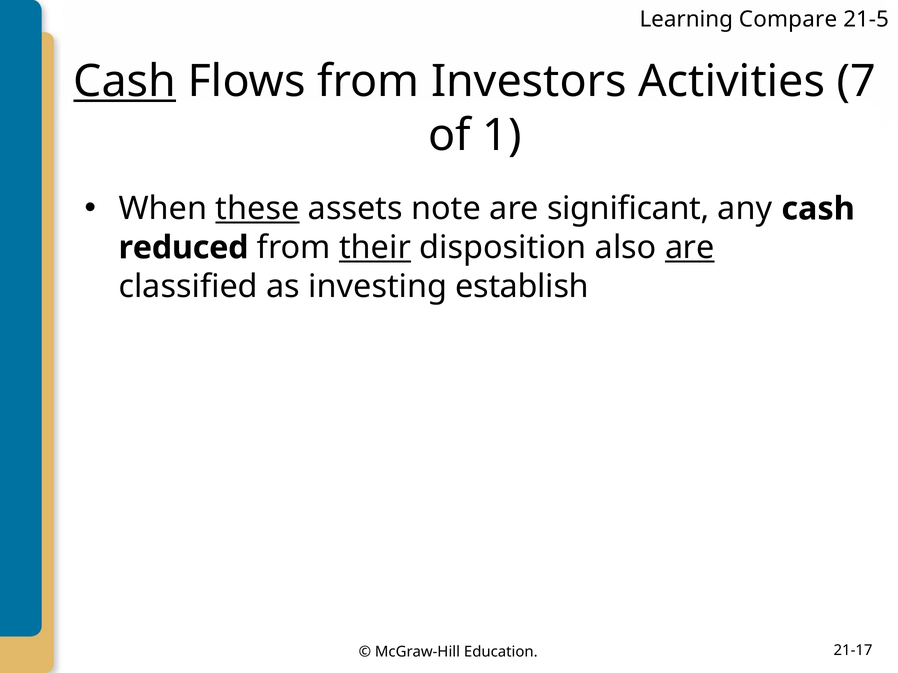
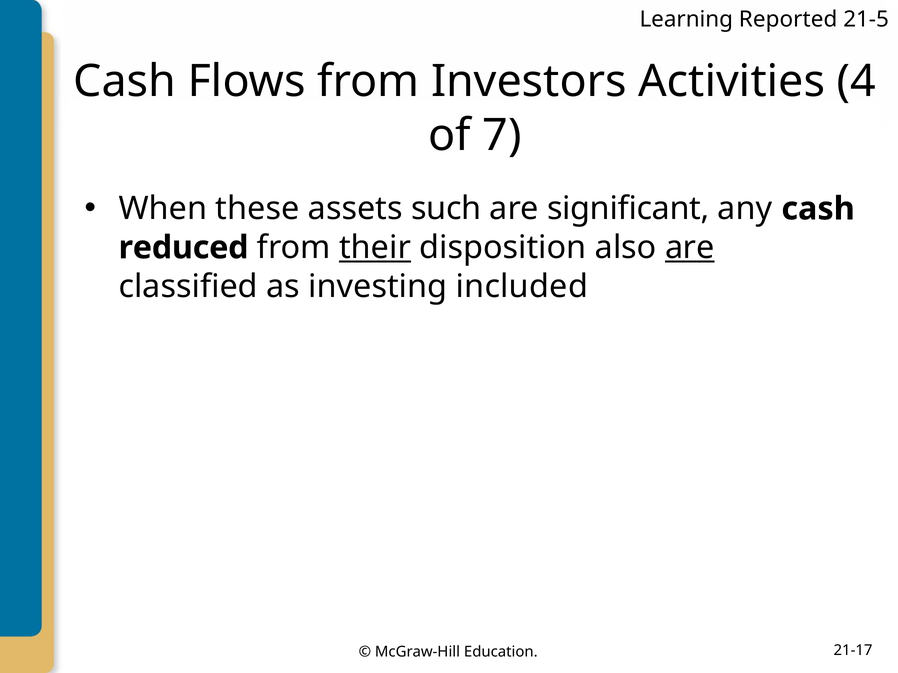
Compare: Compare -> Reported
Cash at (125, 81) underline: present -> none
7: 7 -> 4
1: 1 -> 7
these underline: present -> none
note: note -> such
establish: establish -> included
